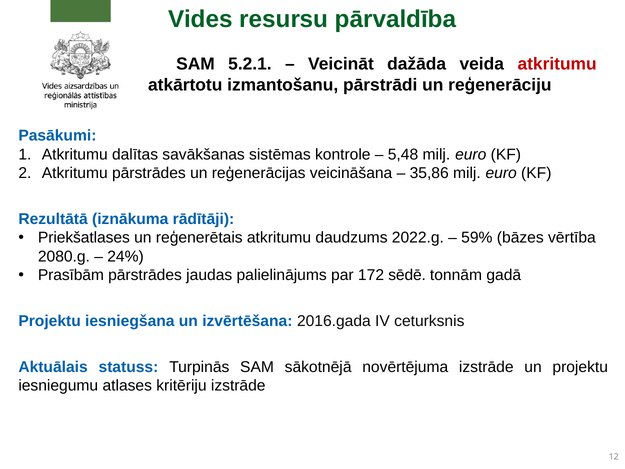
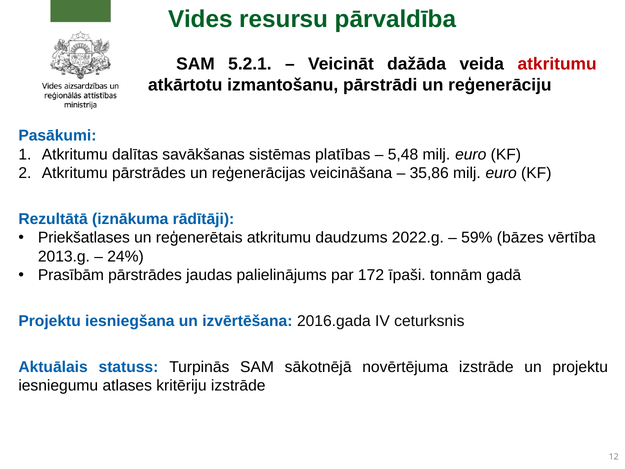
kontrole: kontrole -> platības
2080.g: 2080.g -> 2013.g
sēdē: sēdē -> īpaši
